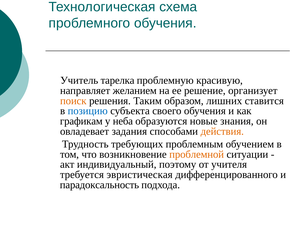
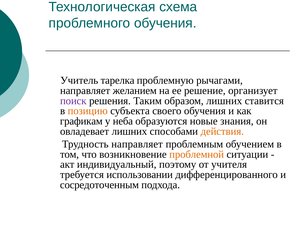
красивую: красивую -> рычагами
поиск colour: orange -> purple
позицию colour: blue -> orange
овладевает задания: задания -> лишних
Трудность требующих: требующих -> направляет
эвристическая: эвристическая -> использовании
парадоксальность: парадоксальность -> сосредоточенным
